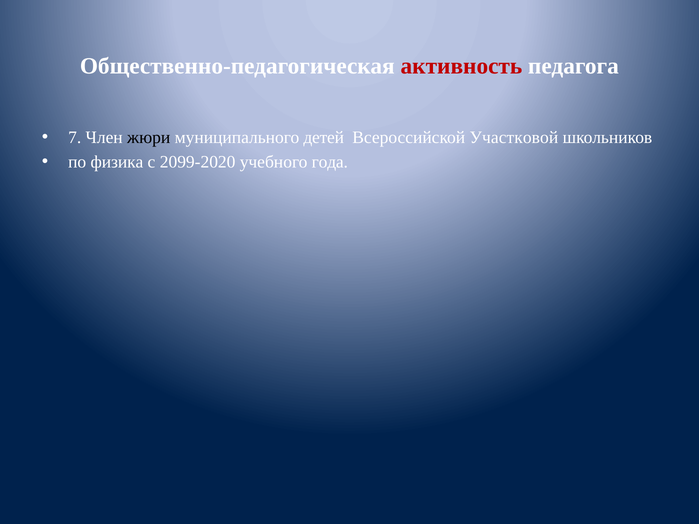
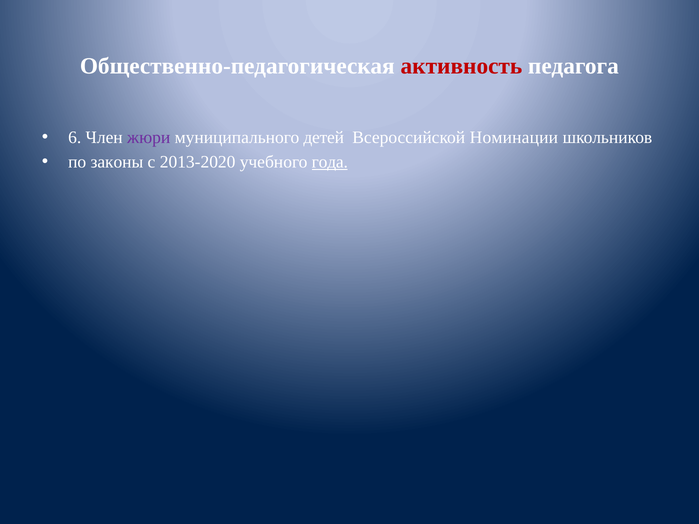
7: 7 -> 6
жюри colour: black -> purple
Участковой: Участковой -> Номинации
физика: физика -> законы
2099-2020: 2099-2020 -> 2013-2020
года underline: none -> present
